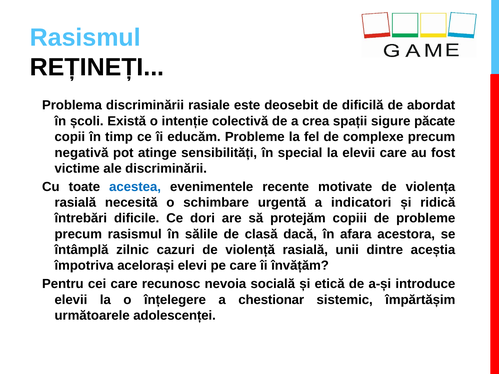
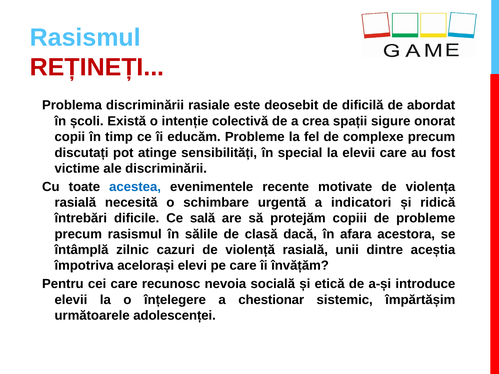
REȚINEȚI colour: black -> red
păcate: păcate -> onorat
negativă: negativă -> discutați
dori: dori -> sală
